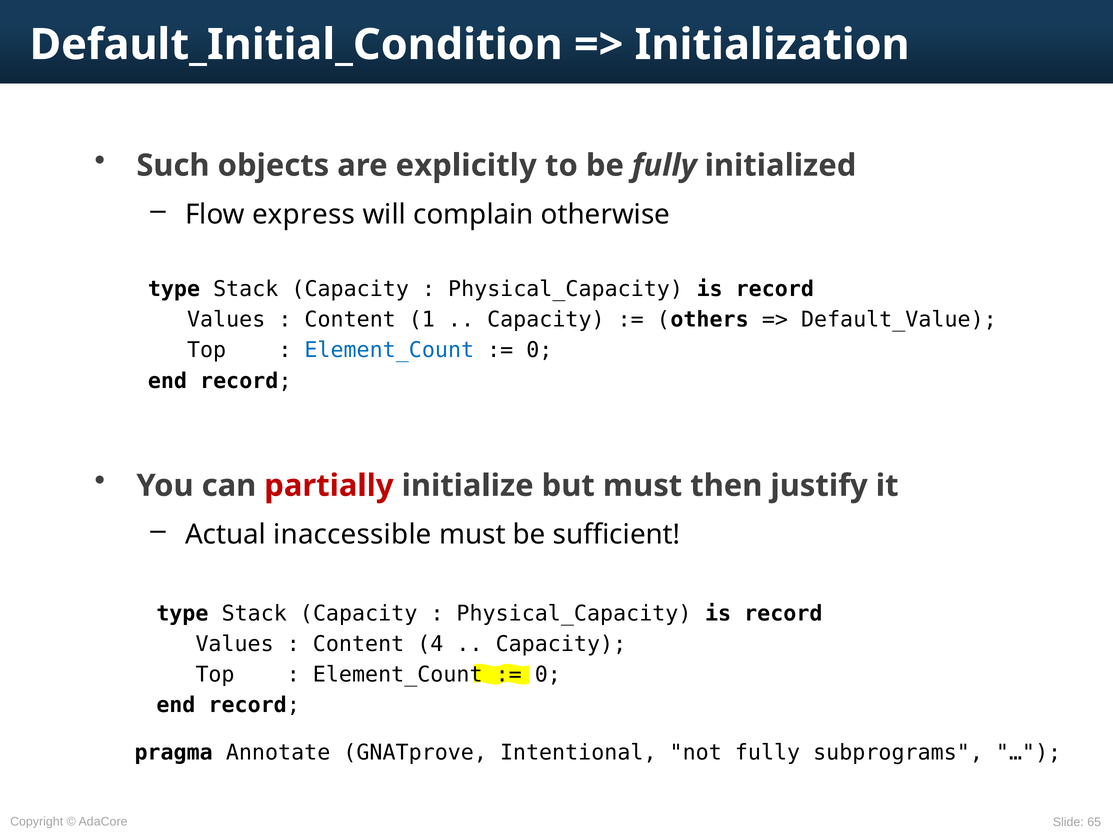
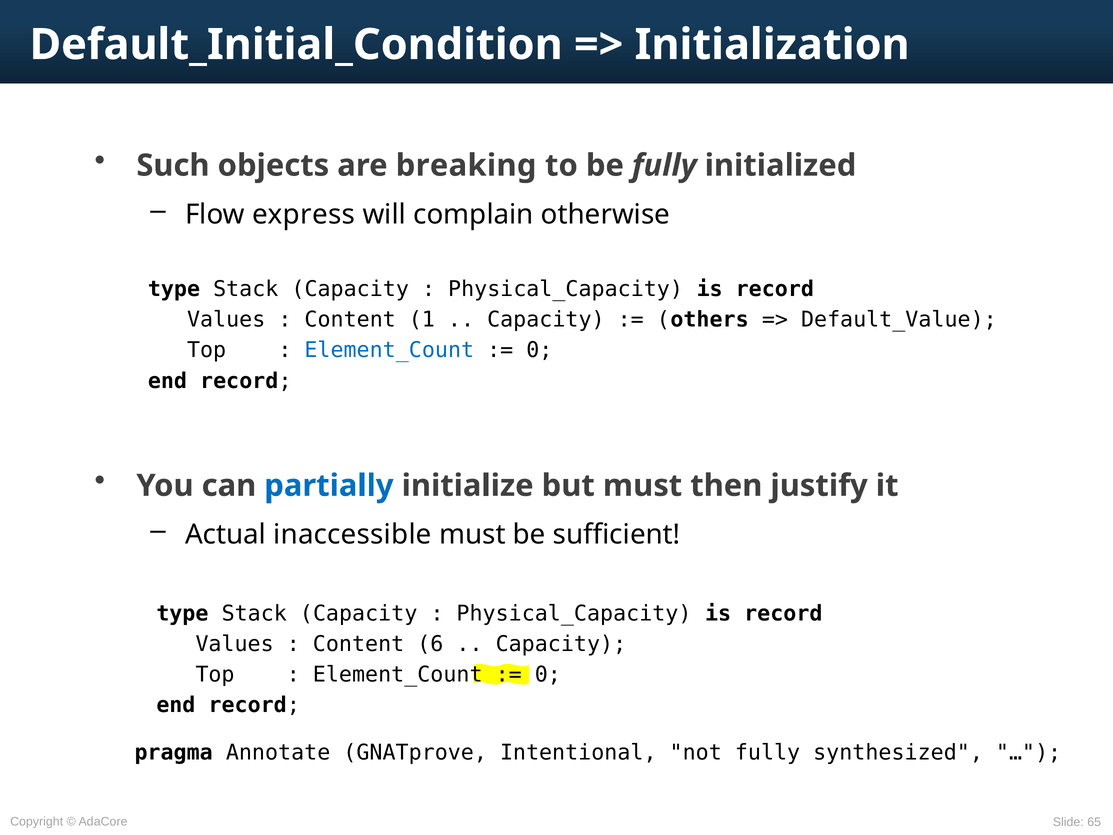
explicitly: explicitly -> breaking
partially colour: red -> blue
4: 4 -> 6
subprograms: subprograms -> synthesized
